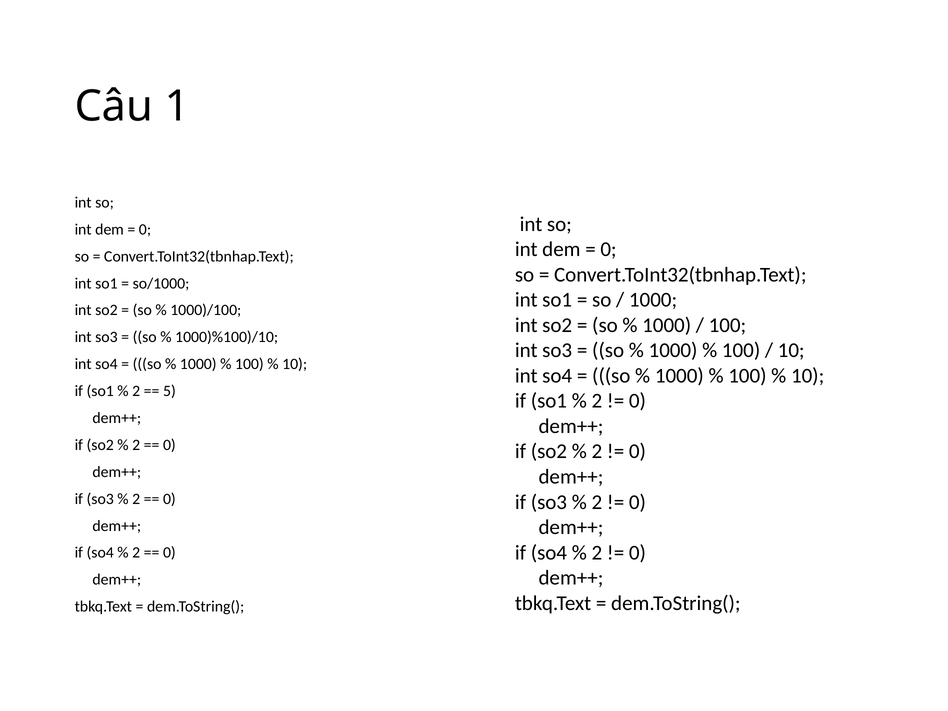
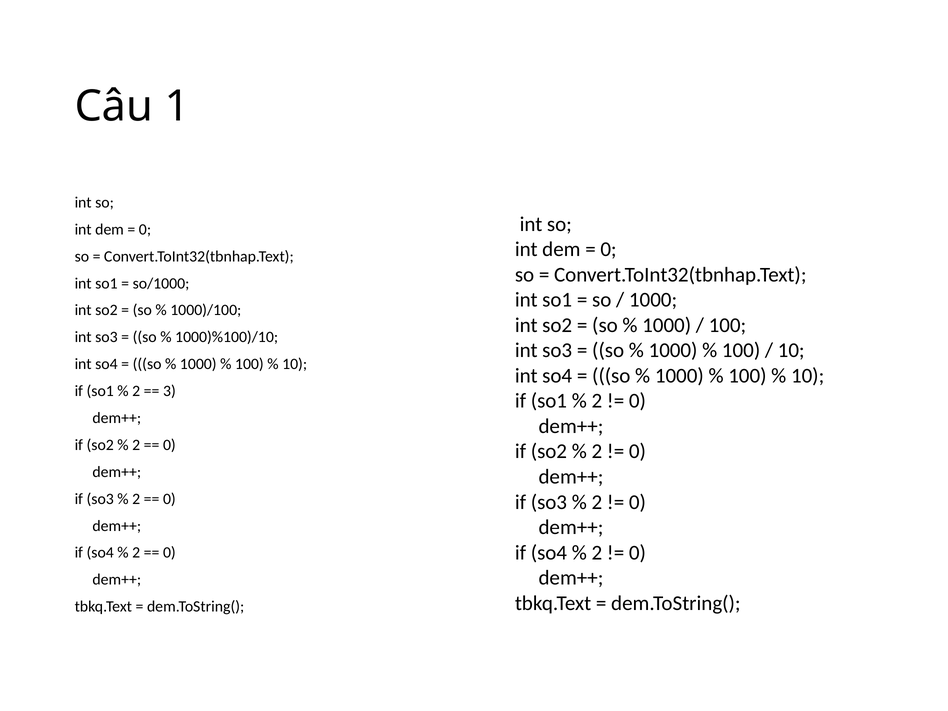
5: 5 -> 3
